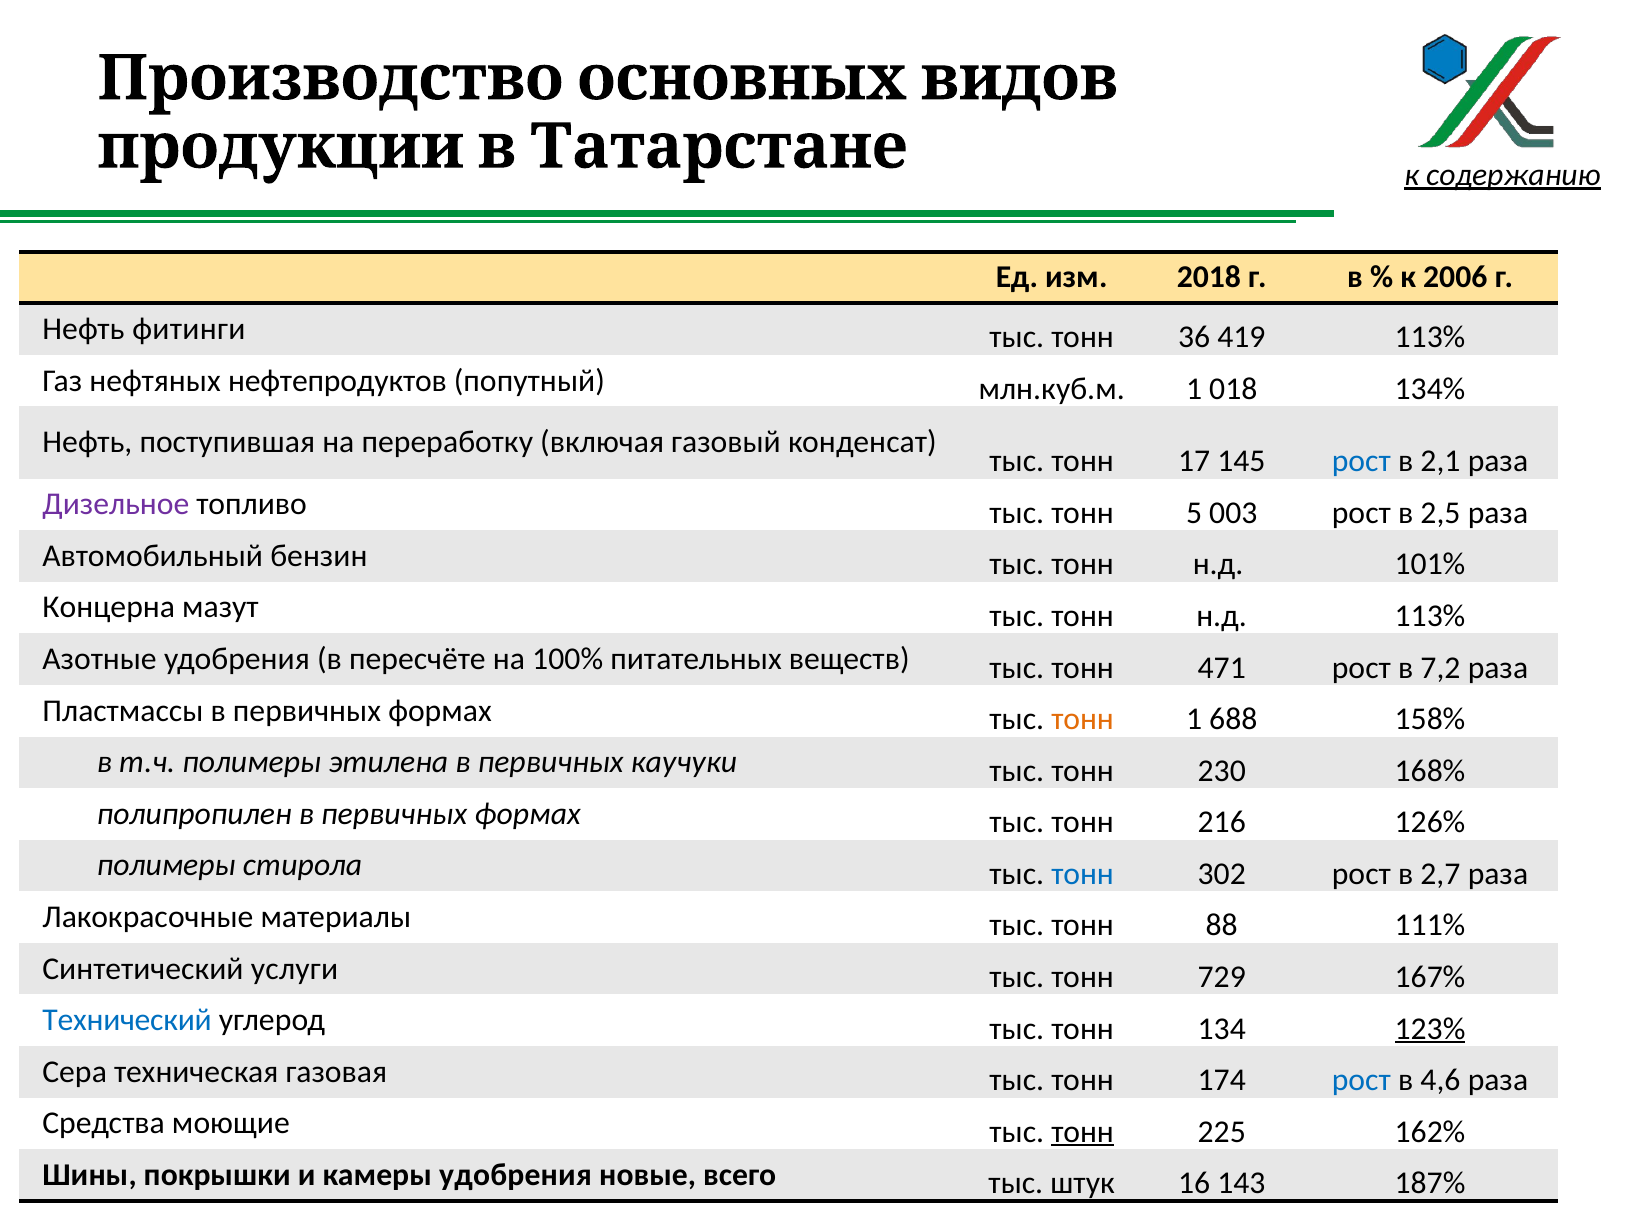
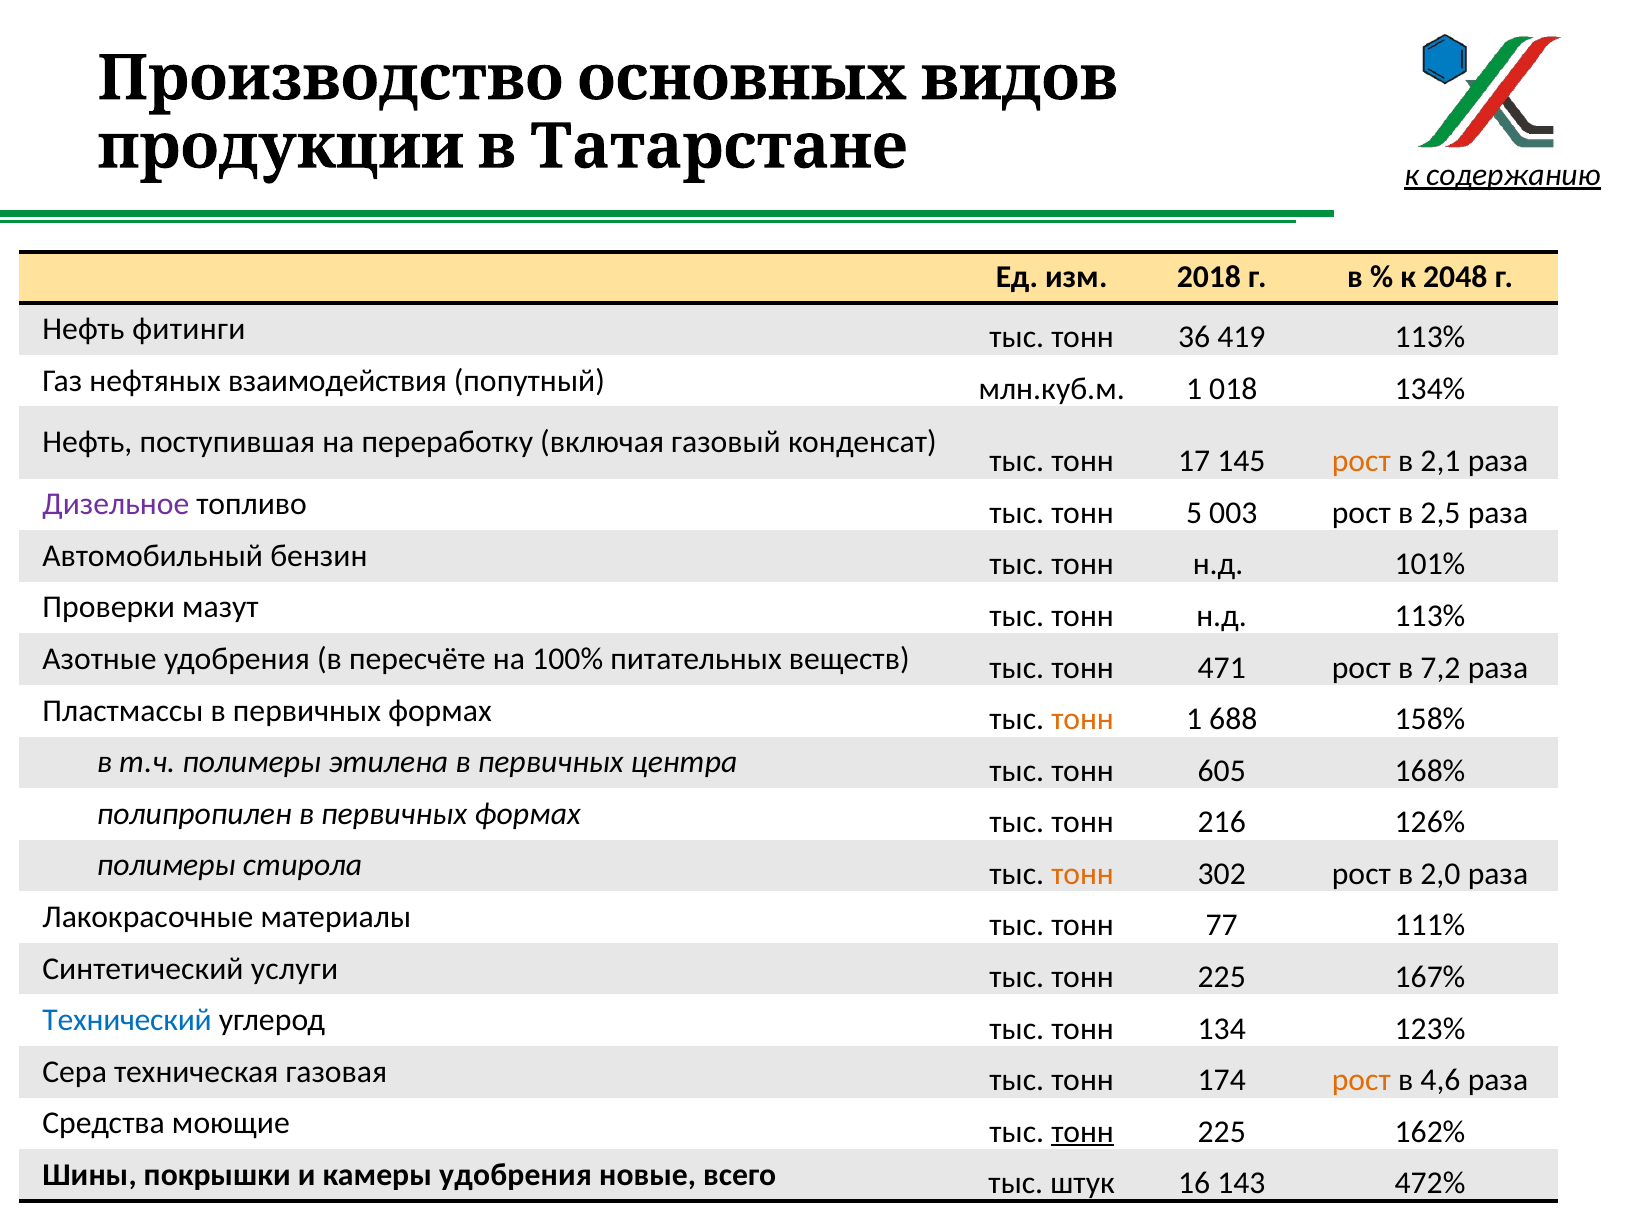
2006: 2006 -> 2048
нефтепродуктов: нефтепродуктов -> взаимодействия
рост at (1361, 461) colour: blue -> orange
Концерна: Концерна -> Проверки
каучуки: каучуки -> центра
230: 230 -> 605
тонн at (1083, 874) colour: blue -> orange
2,7: 2,7 -> 2,0
88: 88 -> 77
729 at (1222, 977): 729 -> 225
123% underline: present -> none
рост at (1361, 1080) colour: blue -> orange
187%: 187% -> 472%
